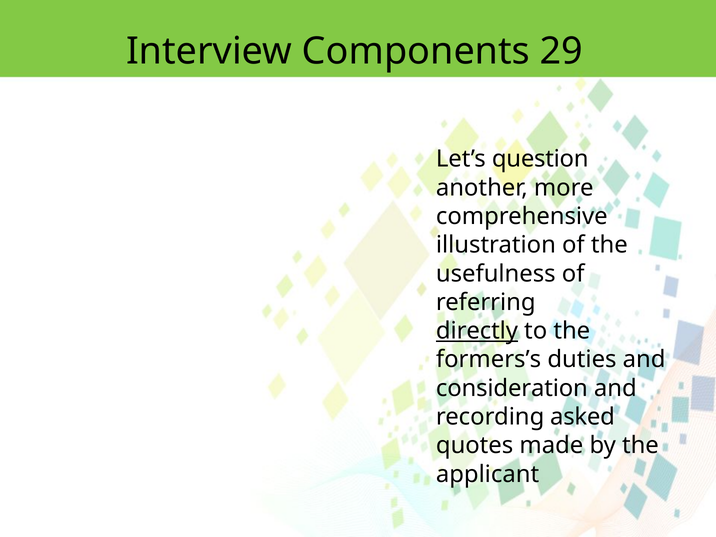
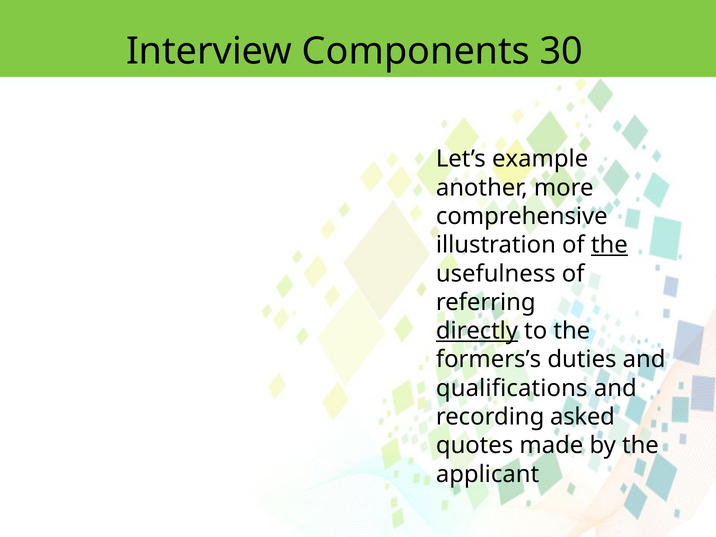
29: 29 -> 30
question: question -> example
the at (609, 245) underline: none -> present
consideration: consideration -> qualifications
